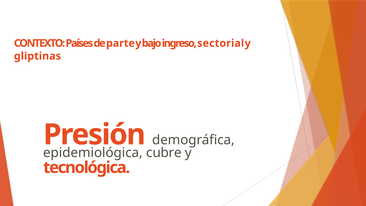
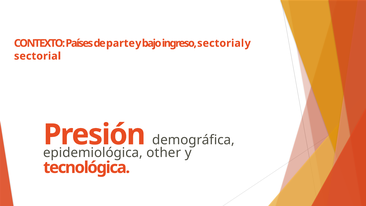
gliptinas at (37, 56): gliptinas -> sectorial
cubre: cubre -> other
